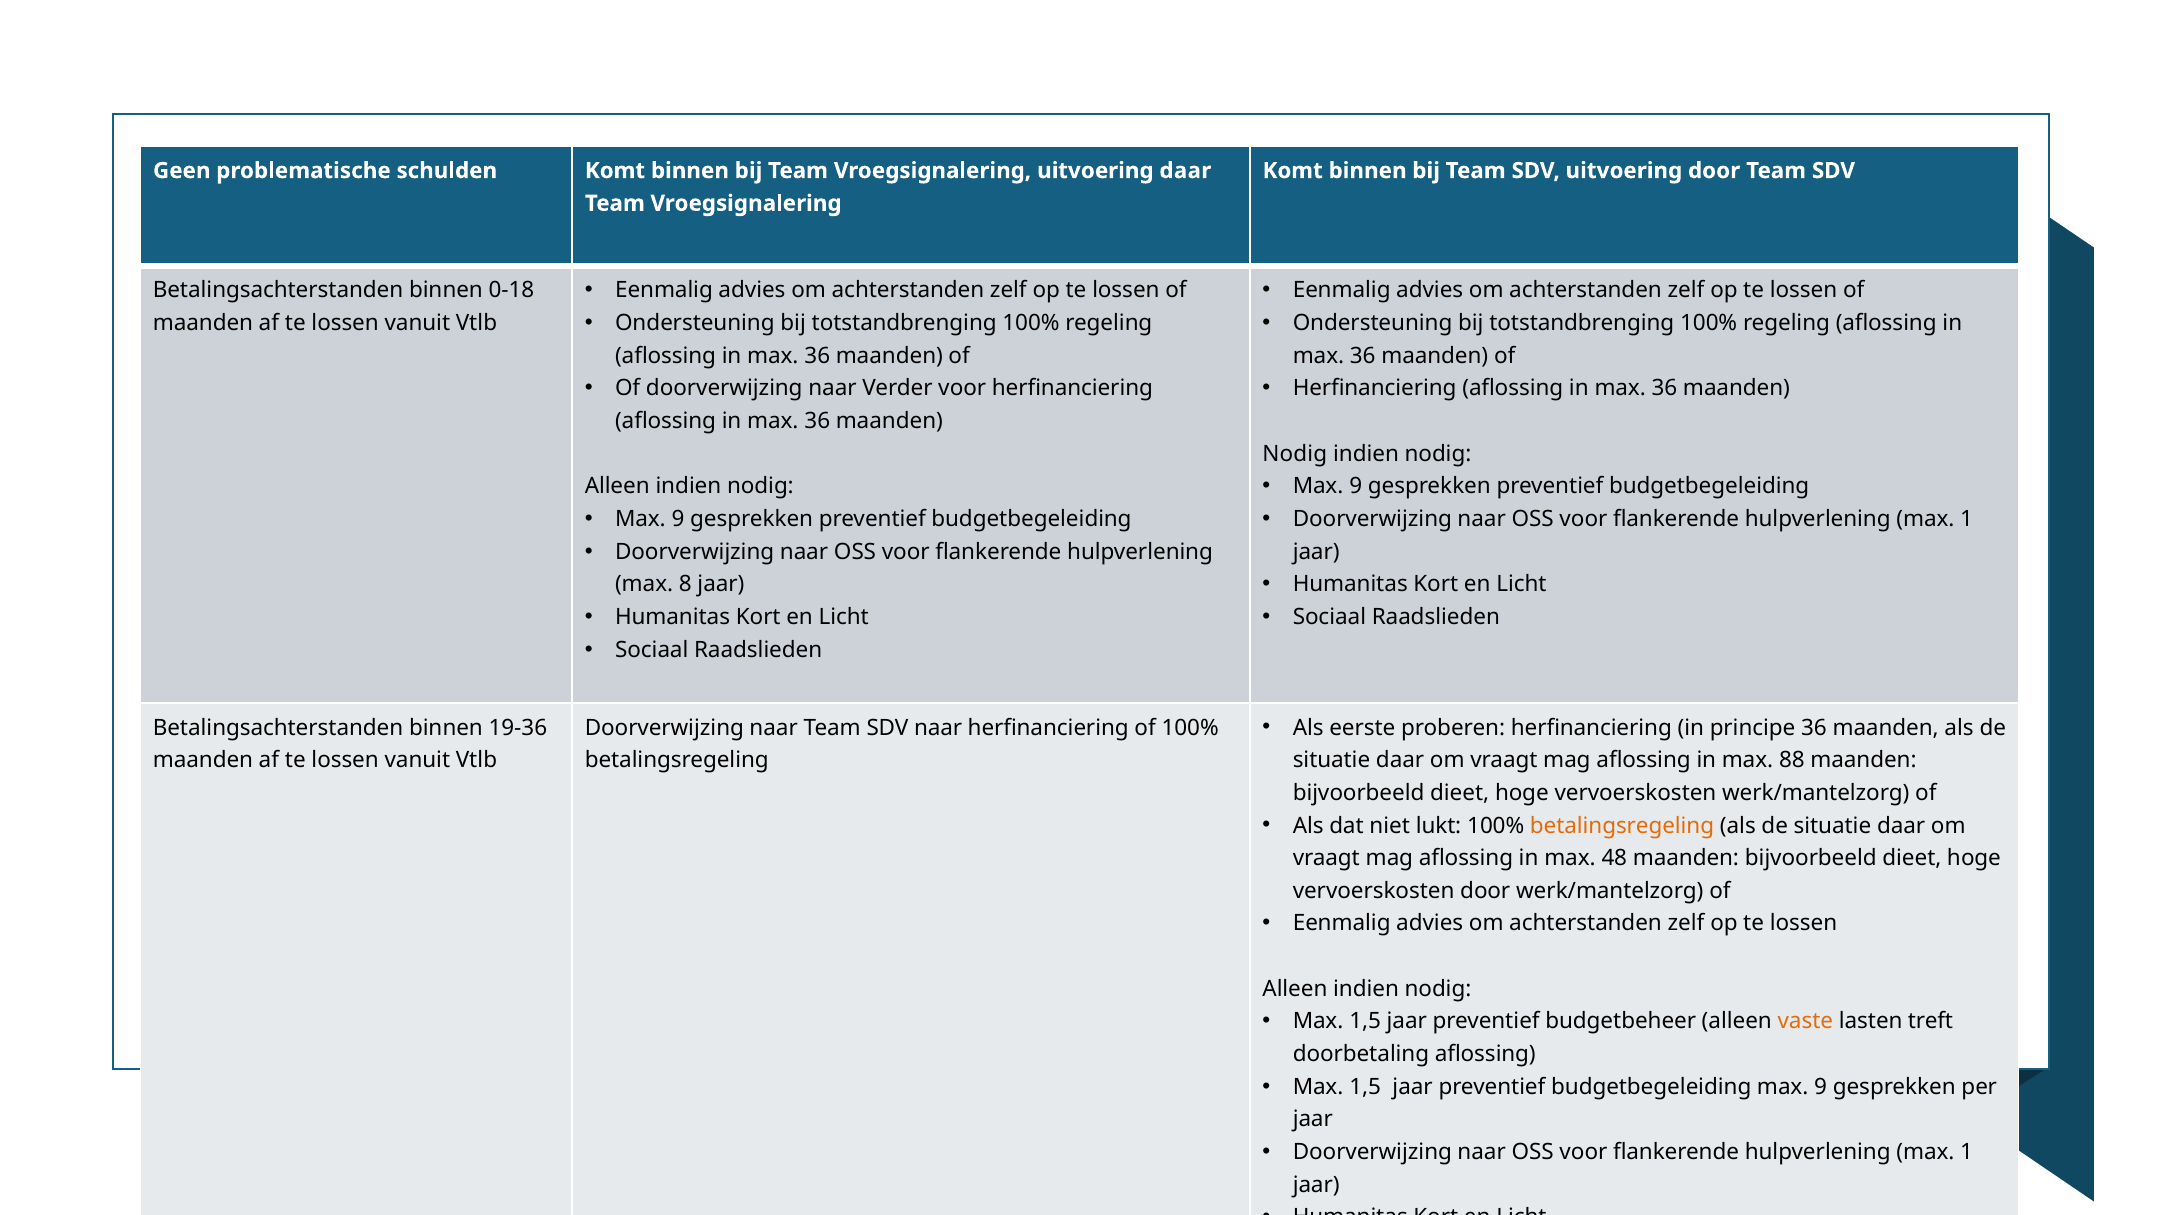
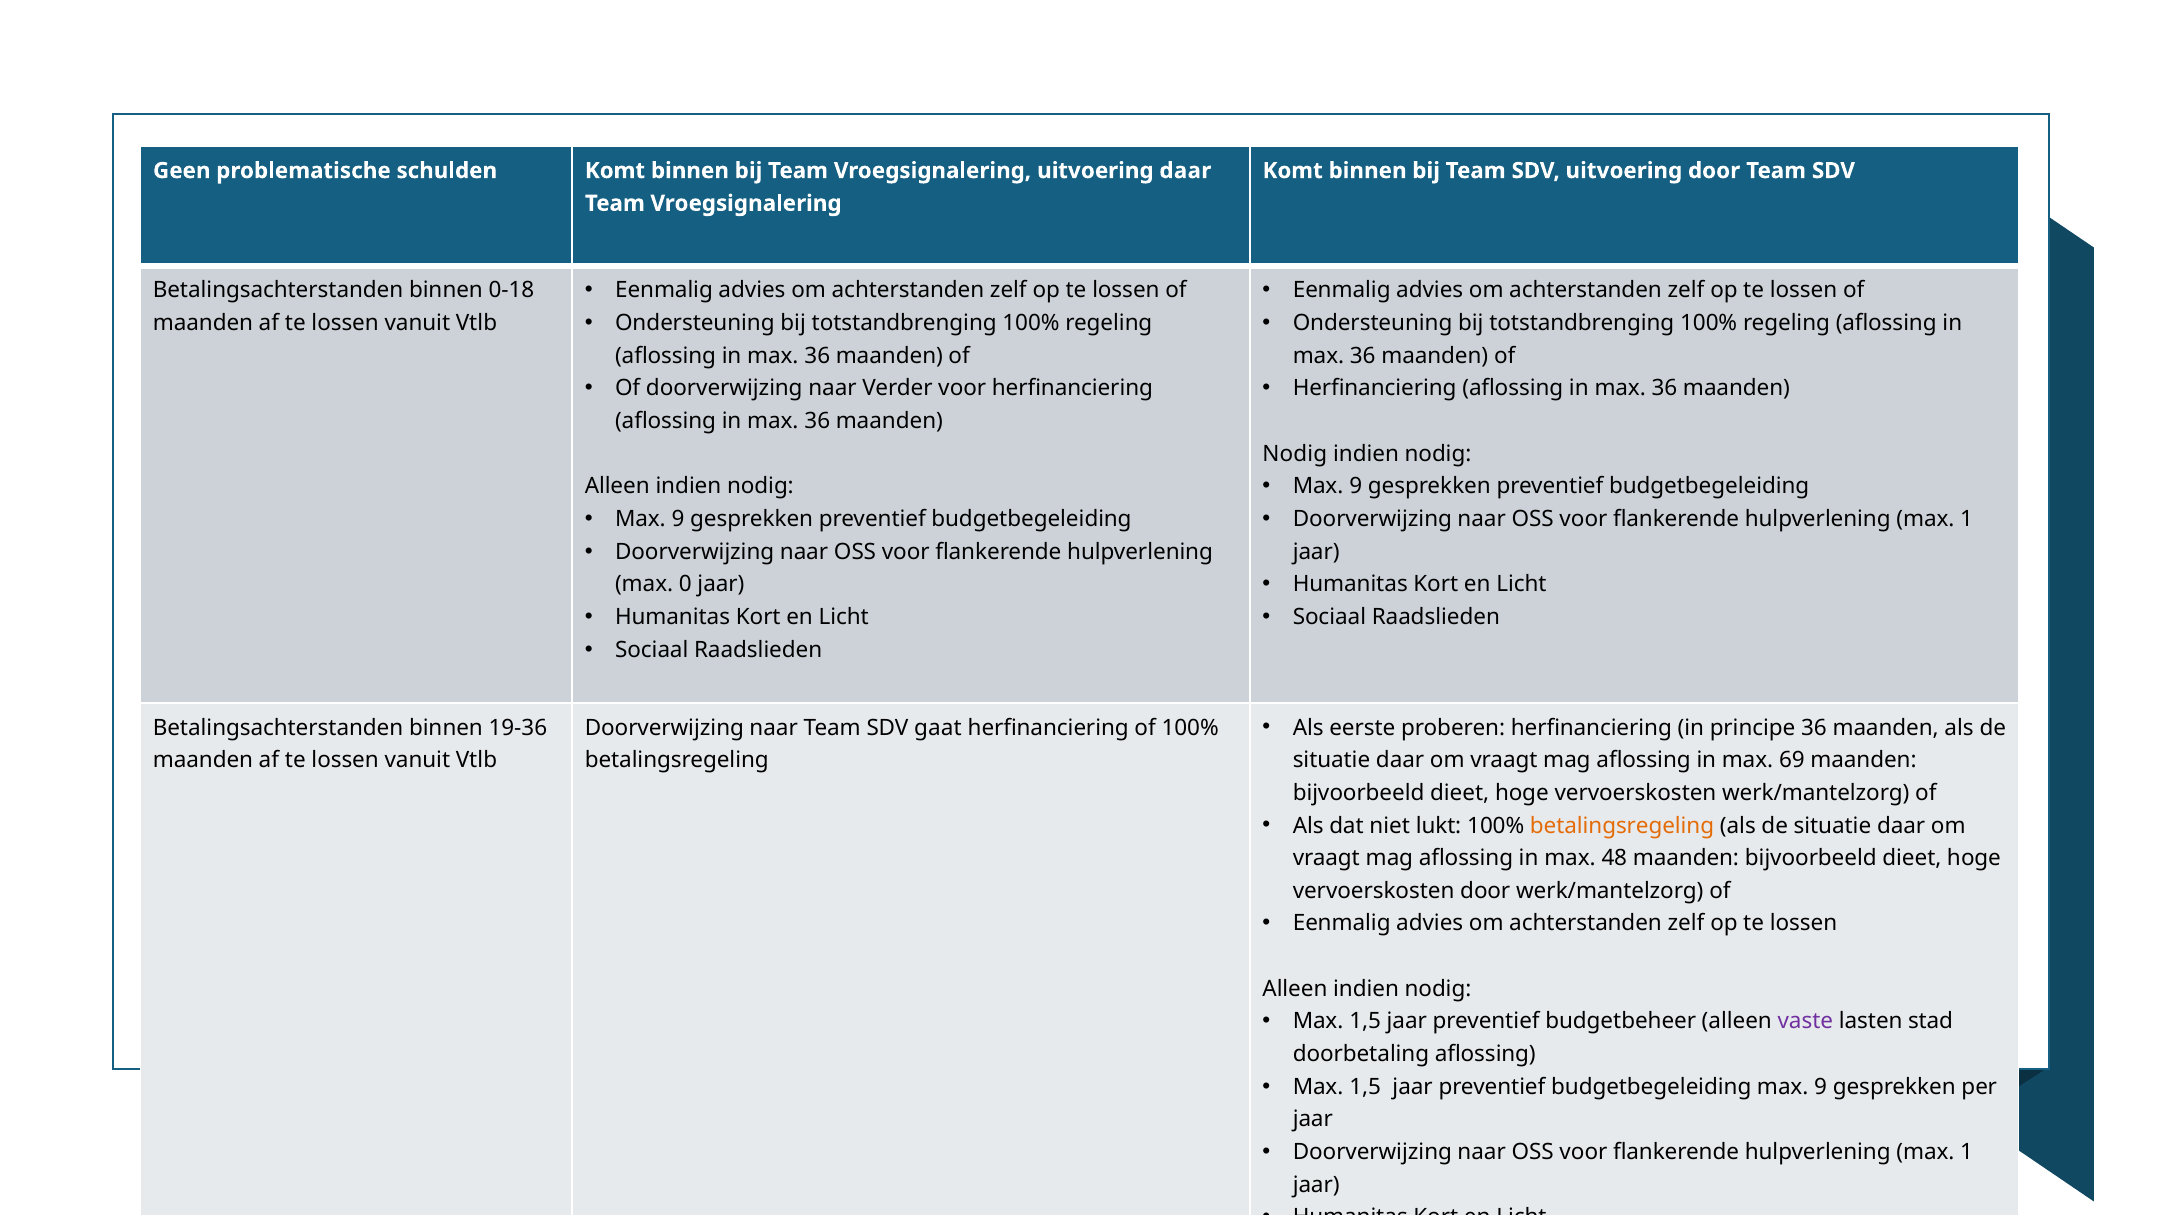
8: 8 -> 0
SDV naar: naar -> gaat
88: 88 -> 69
vaste colour: orange -> purple
treft: treft -> stad
